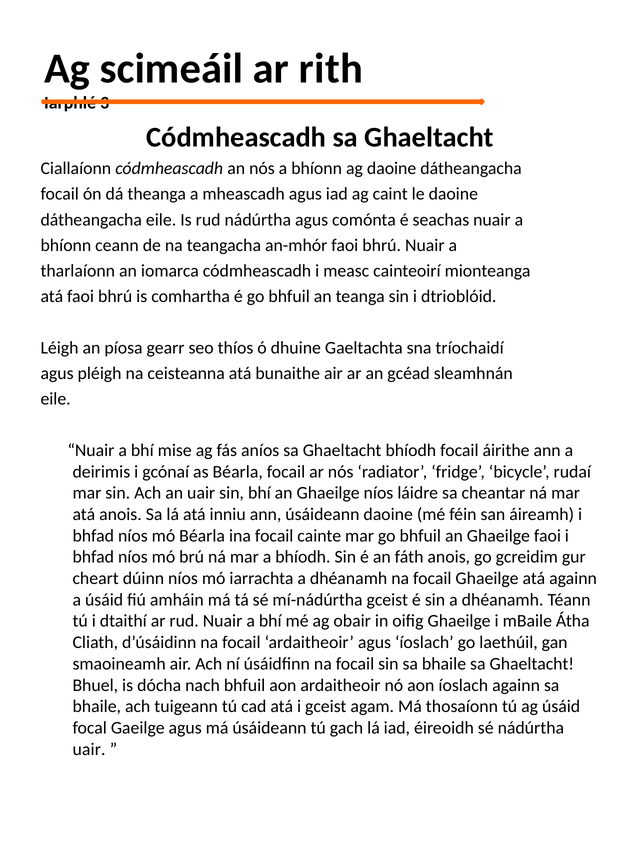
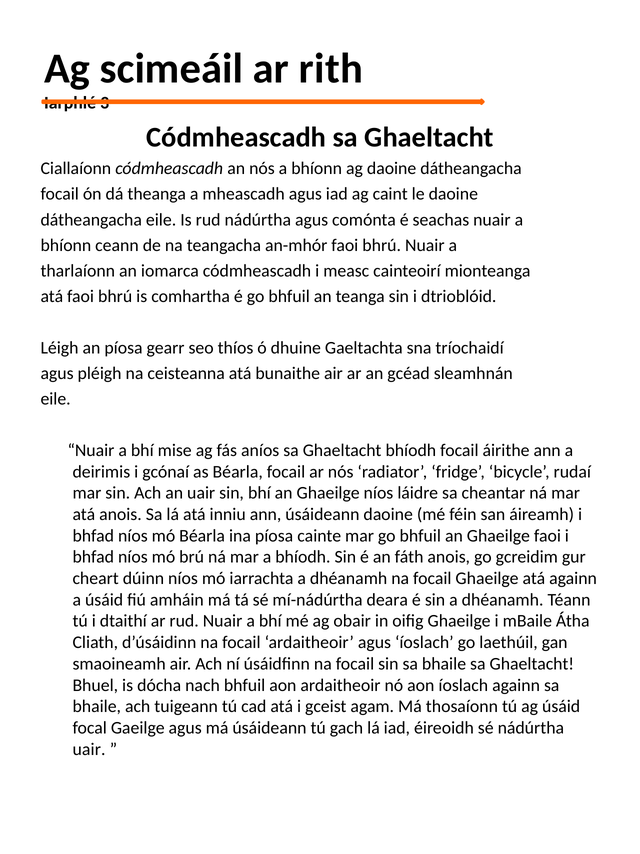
ina focail: focail -> píosa
mí-nádúrtha gceist: gceist -> deara
